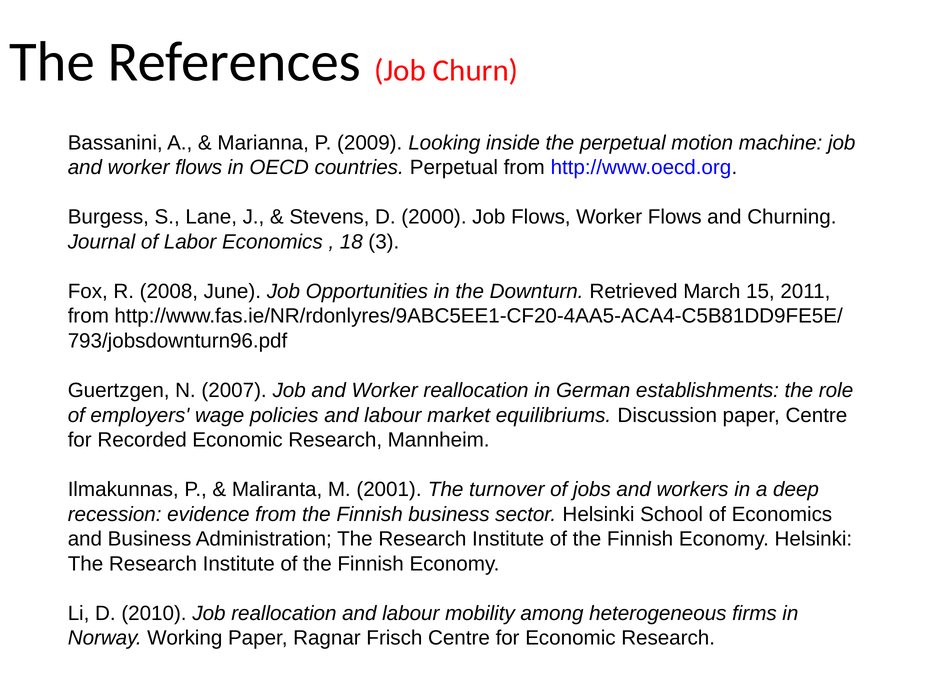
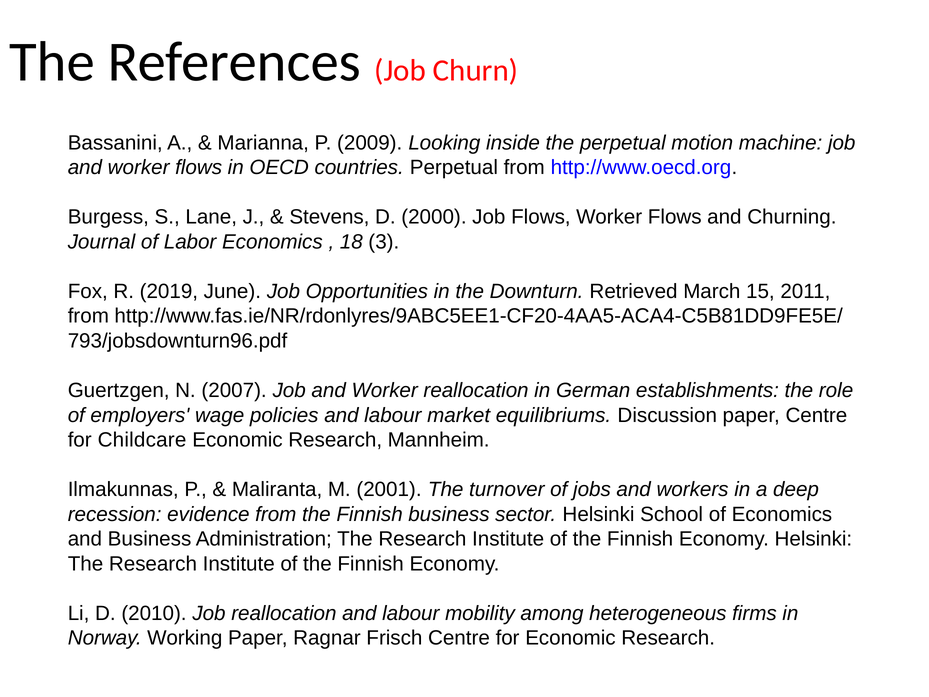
2008: 2008 -> 2019
Recorded: Recorded -> Childcare
